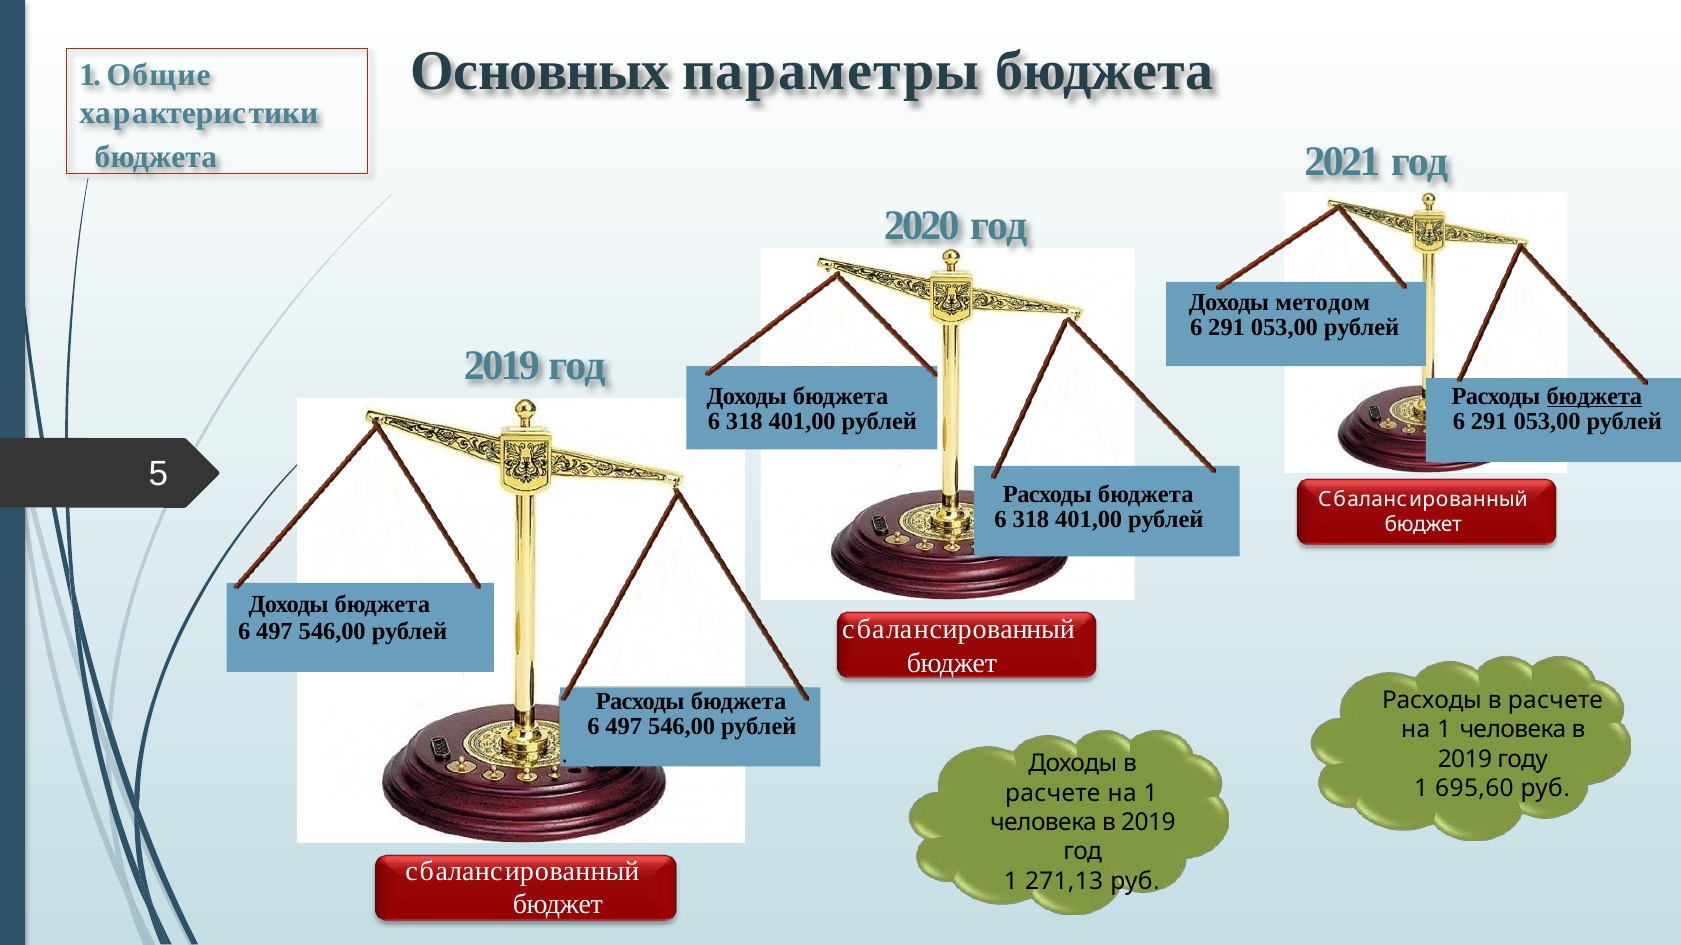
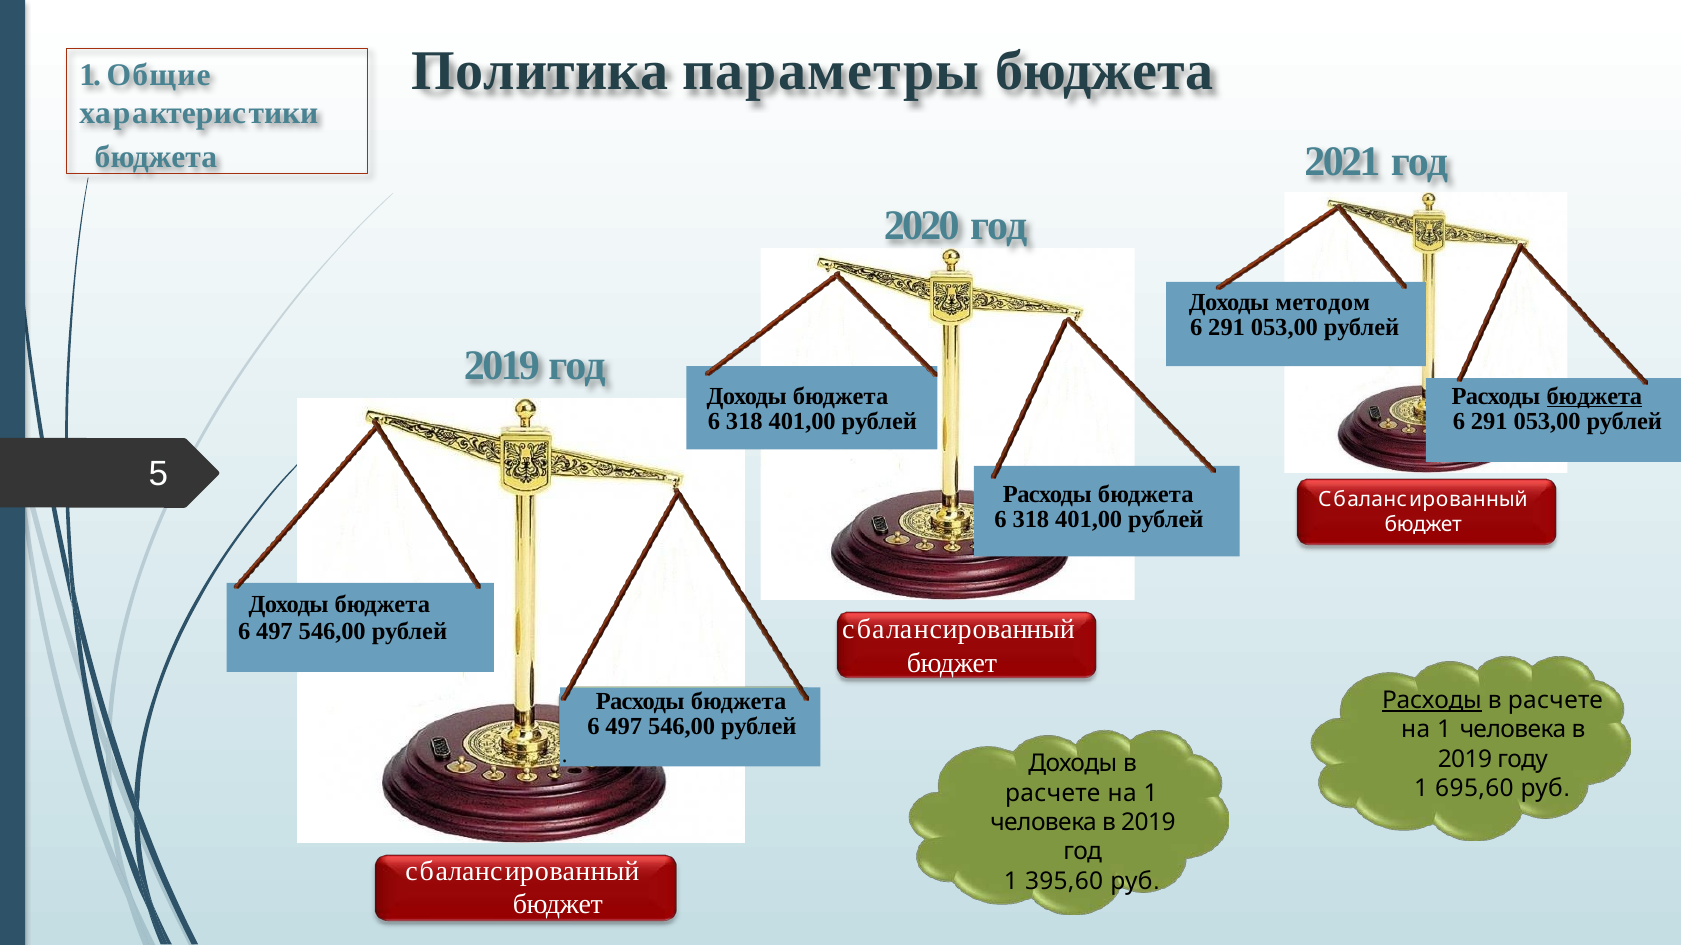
Основных: Основных -> Политика
Расходы at (1432, 701) underline: none -> present
271,13: 271,13 -> 395,60
